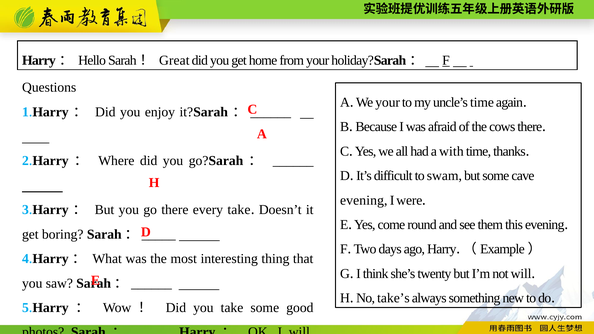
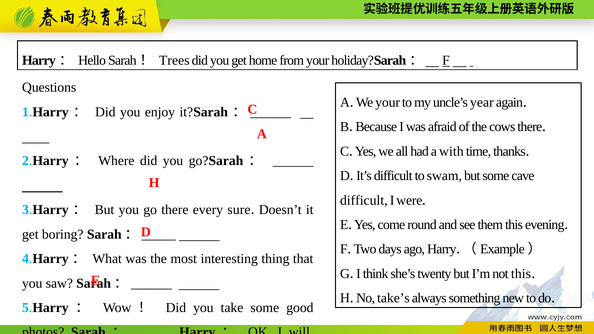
Great: Great -> Trees
uncle’s time: time -> year
evening at (364, 200): evening -> difficult
every take: take -> sure
not will: will -> this
